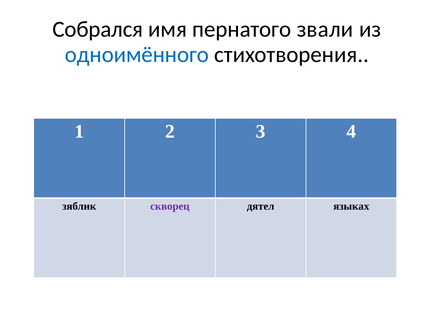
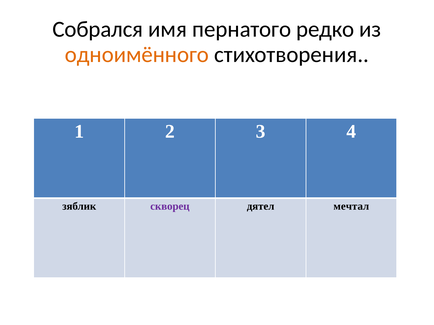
звали: звали -> редко
одноимённого colour: blue -> orange
языках: языках -> мечтал
